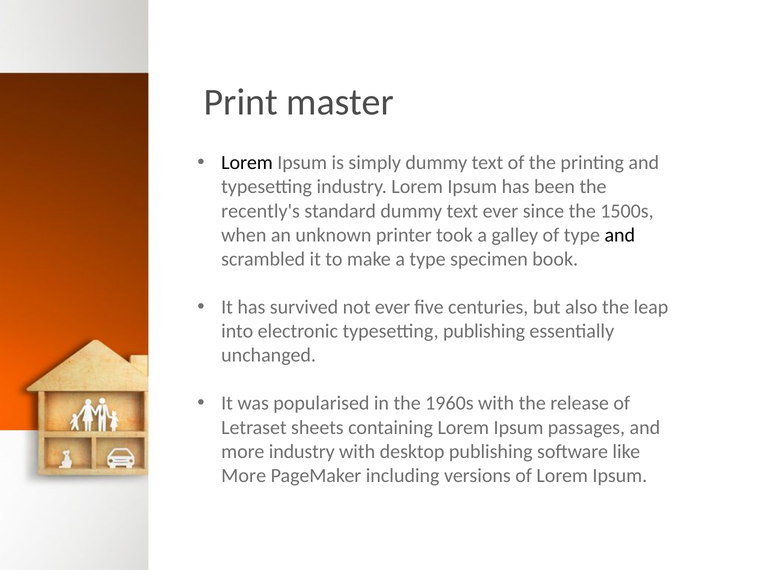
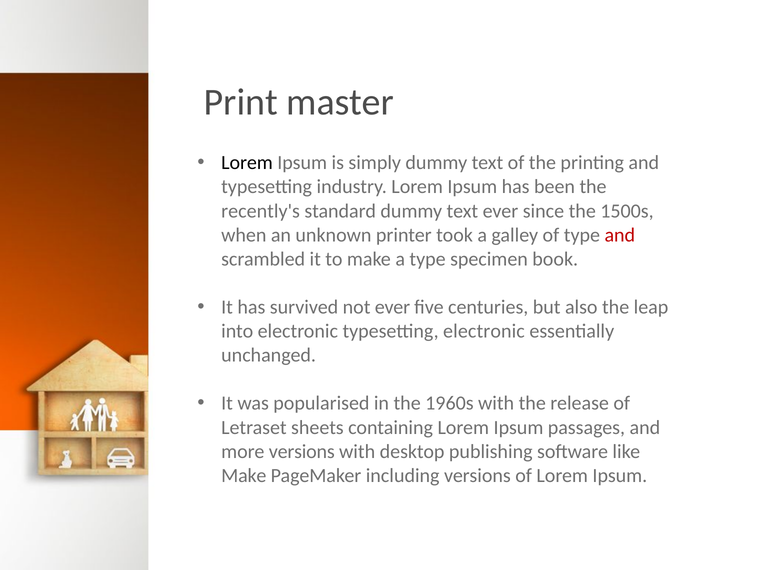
and at (620, 235) colour: black -> red
typesetting publishing: publishing -> electronic
more industry: industry -> versions
More at (244, 476): More -> Make
